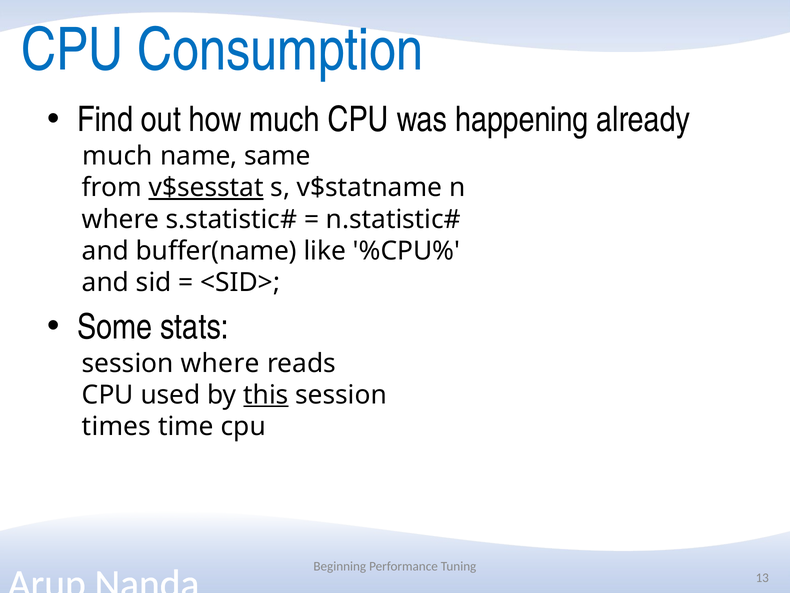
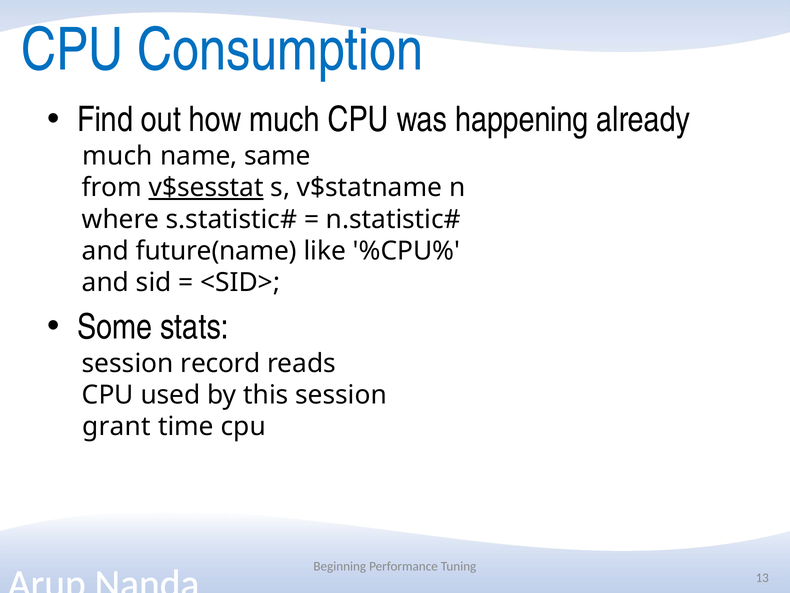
buffer(name: buffer(name -> future(name
session where: where -> record
this underline: present -> none
times: times -> grant
